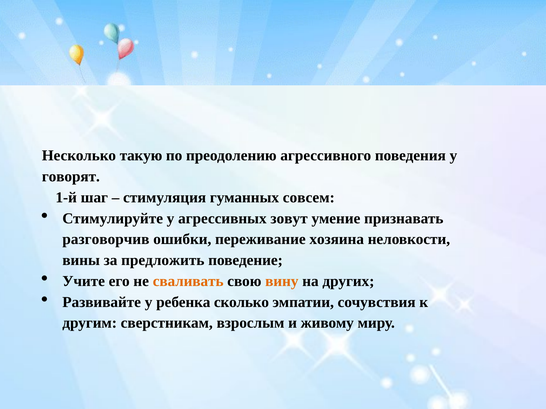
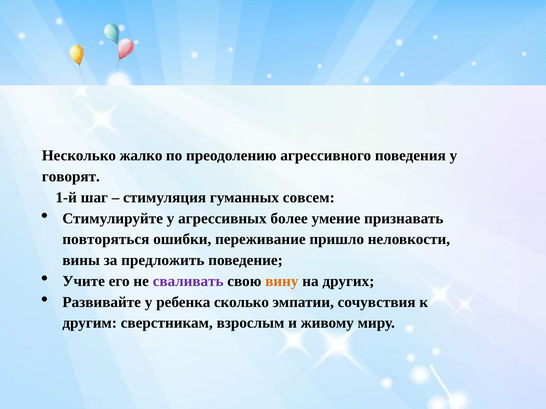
такую: такую -> жалко
зовут: зовут -> более
разговорчив: разговорчив -> повторяться
хозяина: хозяина -> пришло
сваливать colour: orange -> purple
